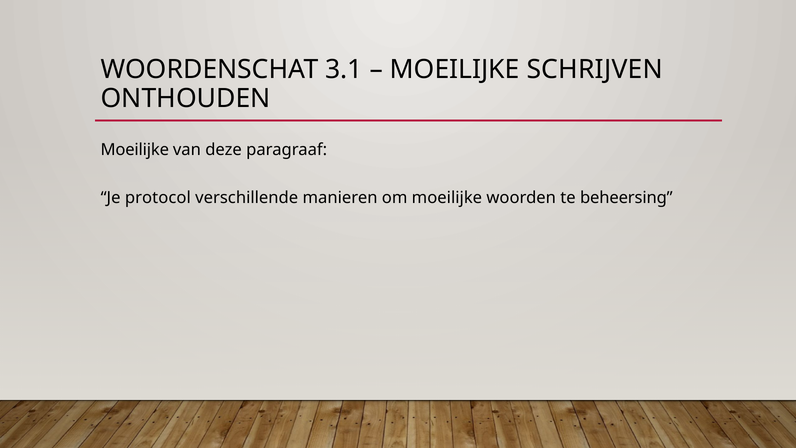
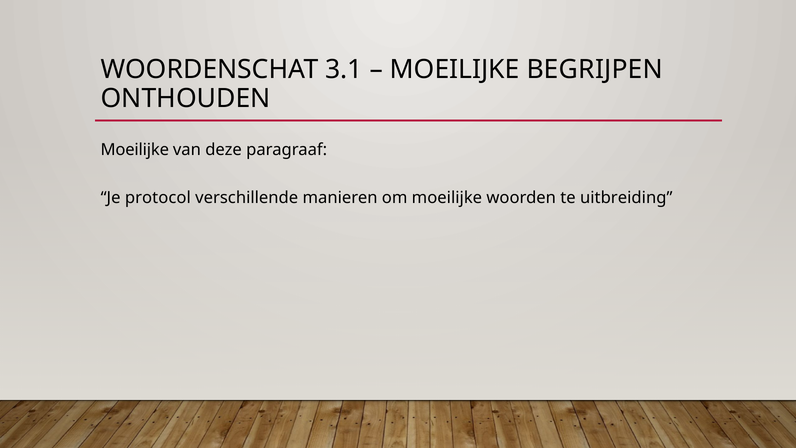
SCHRIJVEN: SCHRIJVEN -> BEGRIJPEN
beheersing: beheersing -> uitbreiding
